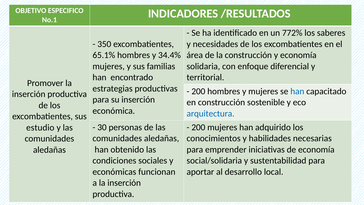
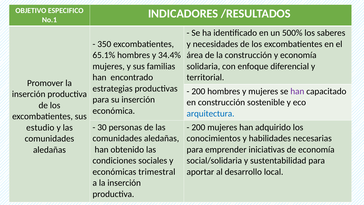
772%: 772% -> 500%
han at (297, 91) colour: blue -> purple
funcionan: funcionan -> trimestral
